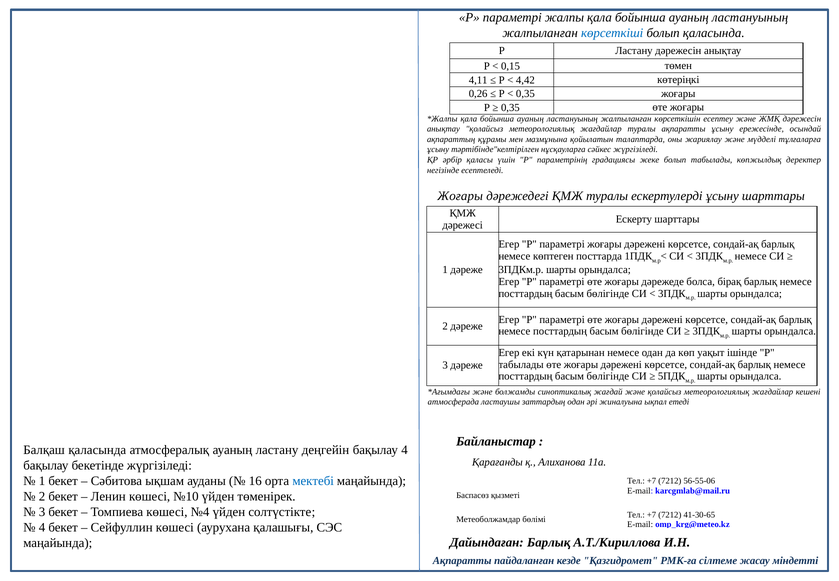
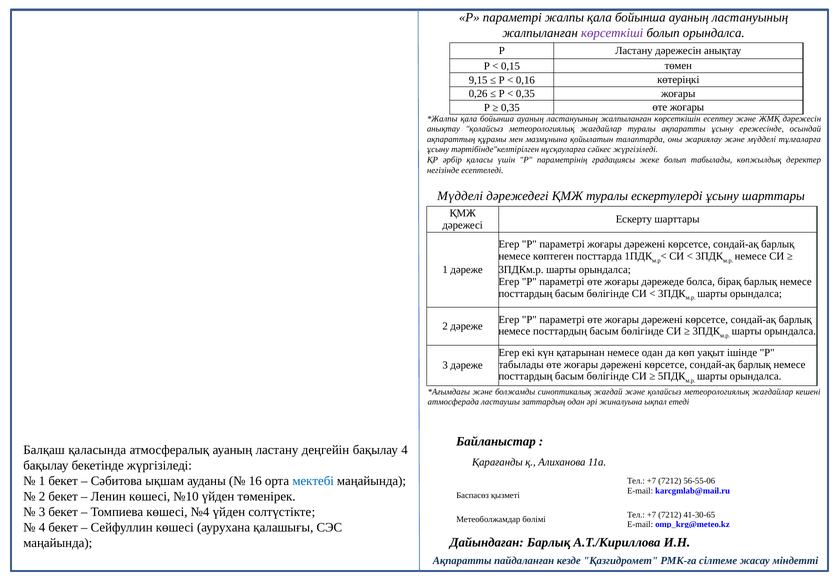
көрсеткіші colour: blue -> purple
болып қаласында: қаласында -> орындалса
4,11: 4,11 -> 9,15
4,42: 4,42 -> 0,16
Жоғары at (460, 196): Жоғары -> Мүдделі
